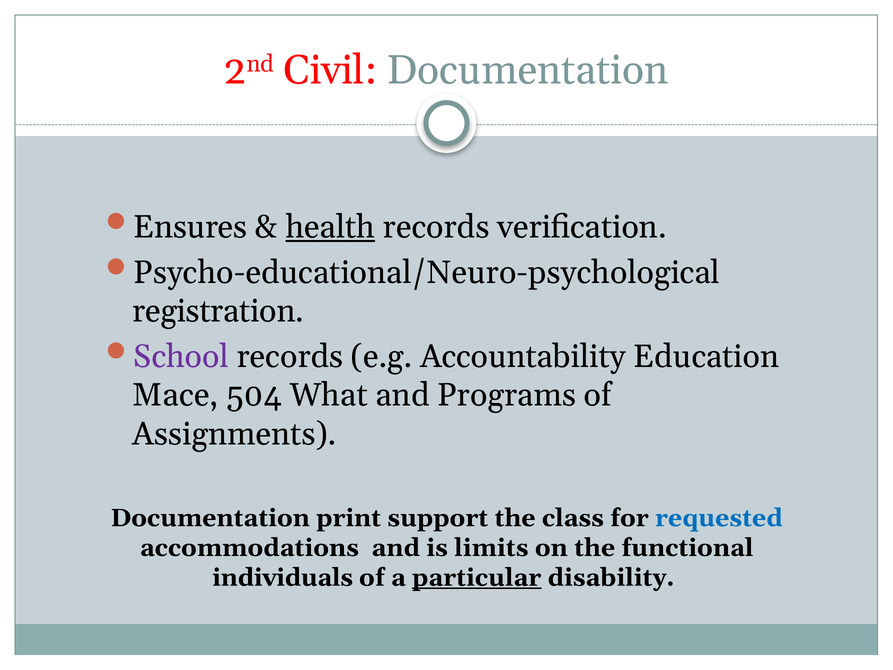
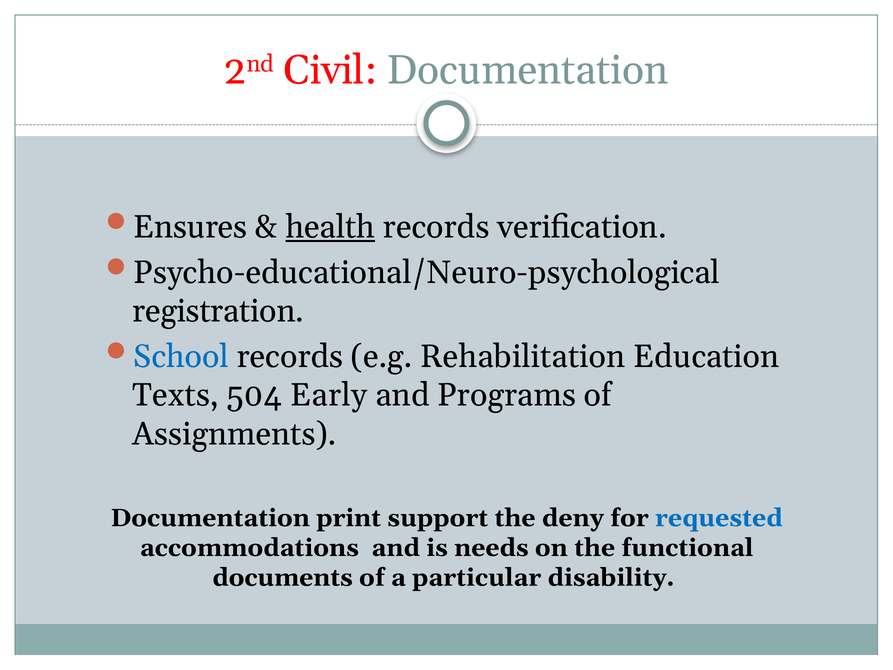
School colour: purple -> blue
Accountability: Accountability -> Rehabilitation
Mace: Mace -> Texts
What: What -> Early
class: class -> deny
limits: limits -> needs
individuals: individuals -> documents
particular underline: present -> none
